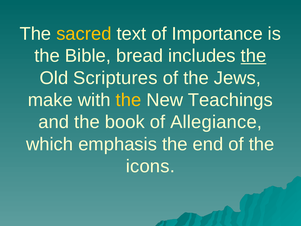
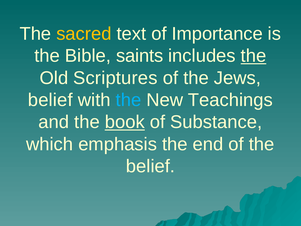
bread: bread -> saints
make at (50, 100): make -> belief
the at (128, 100) colour: yellow -> light blue
book underline: none -> present
Allegiance: Allegiance -> Substance
icons at (150, 166): icons -> belief
